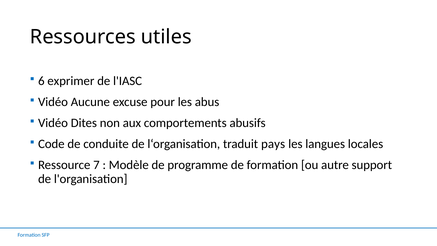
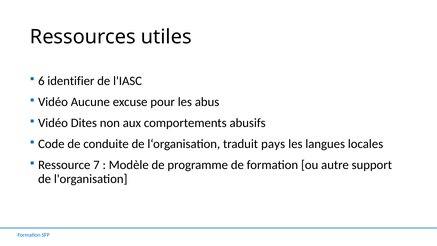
exprimer: exprimer -> identifier
